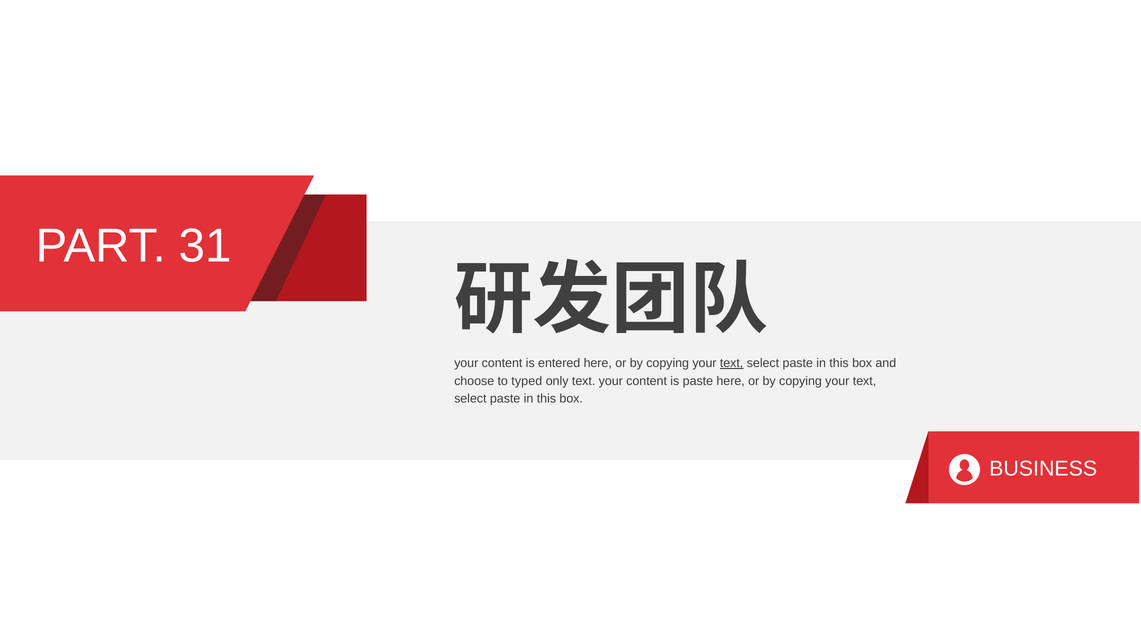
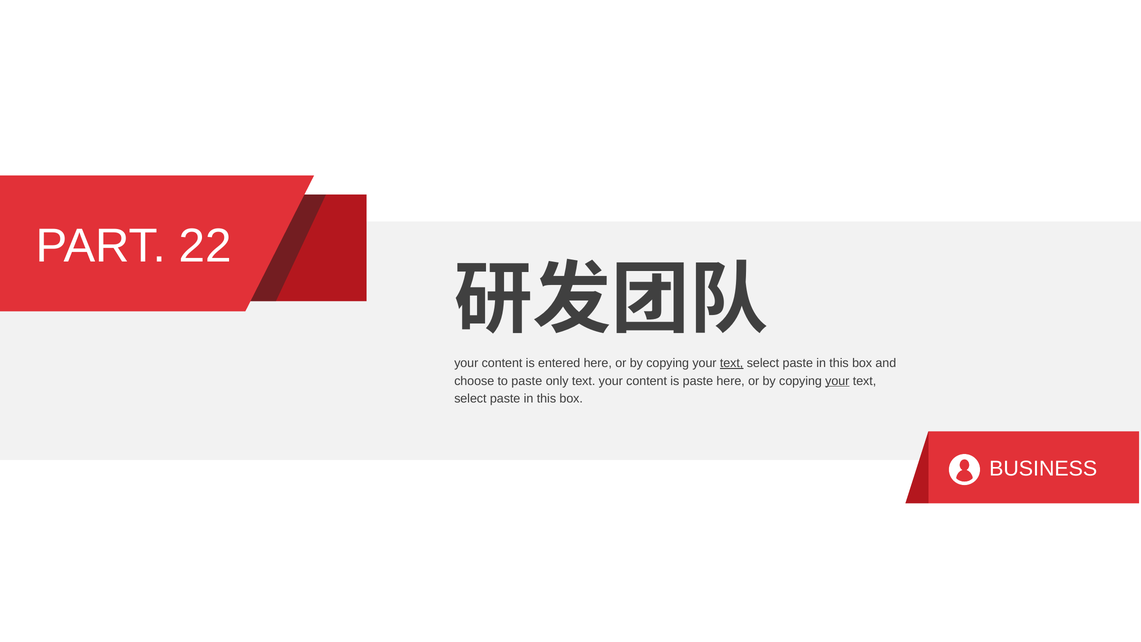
31: 31 -> 22
to typed: typed -> paste
your at (837, 381) underline: none -> present
